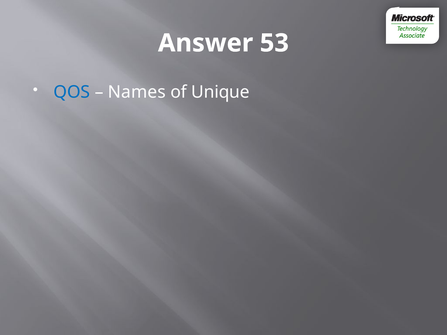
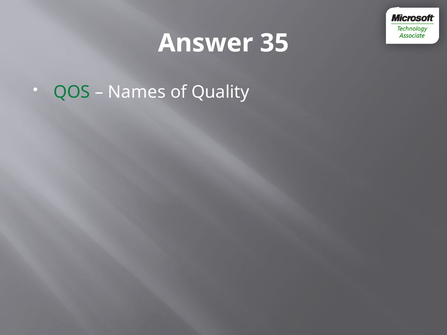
53: 53 -> 35
QOS colour: blue -> green
Unique: Unique -> Quality
